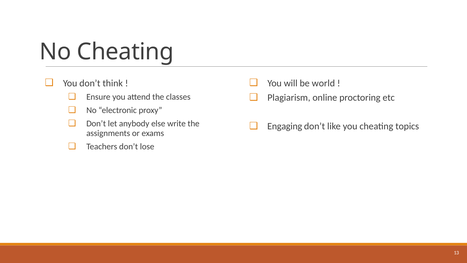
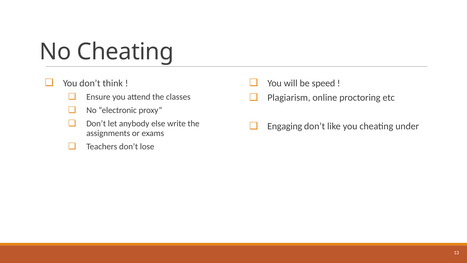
world: world -> speed
topics: topics -> under
